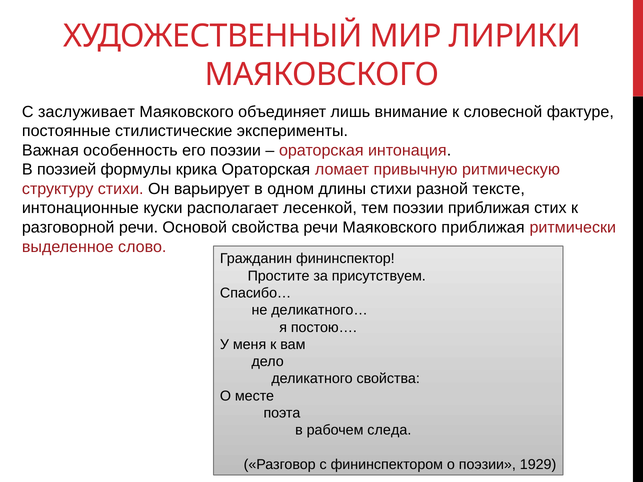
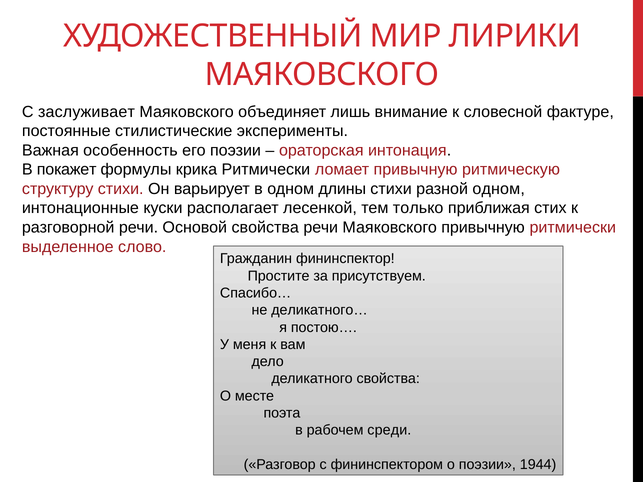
поэзией: поэзией -> покажет
крика Ораторская: Ораторская -> Ритмически
разной тексте: тексте -> одном
тем поэзии: поэзии -> только
Маяковского приближая: приближая -> привычную
следа: следа -> среди
1929: 1929 -> 1944
